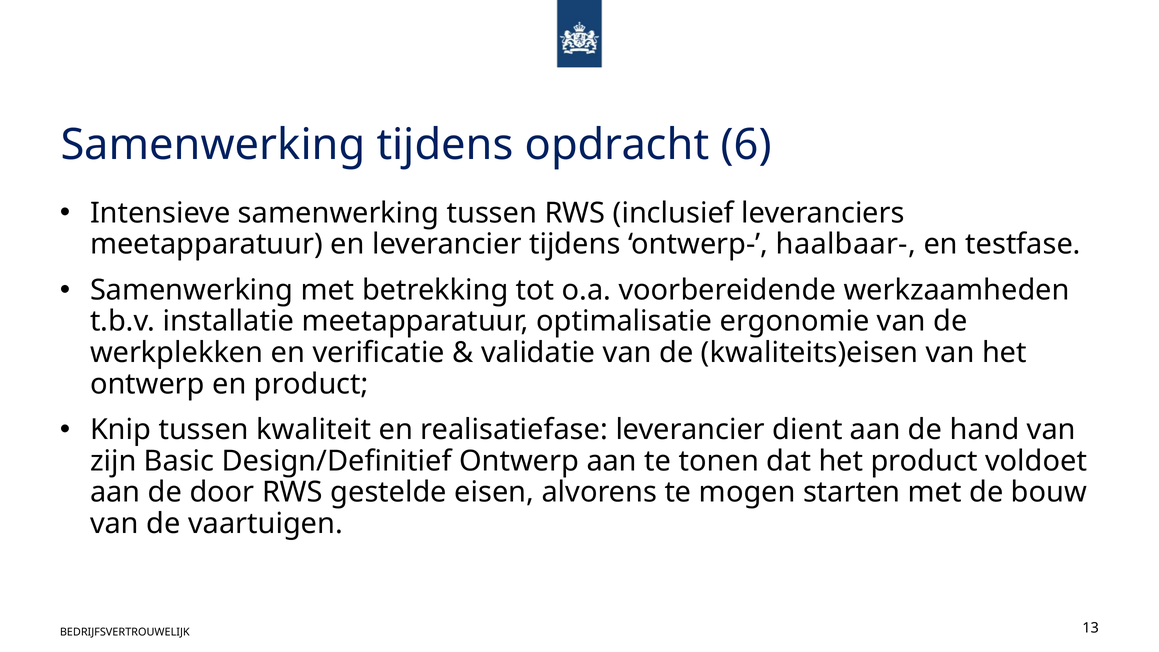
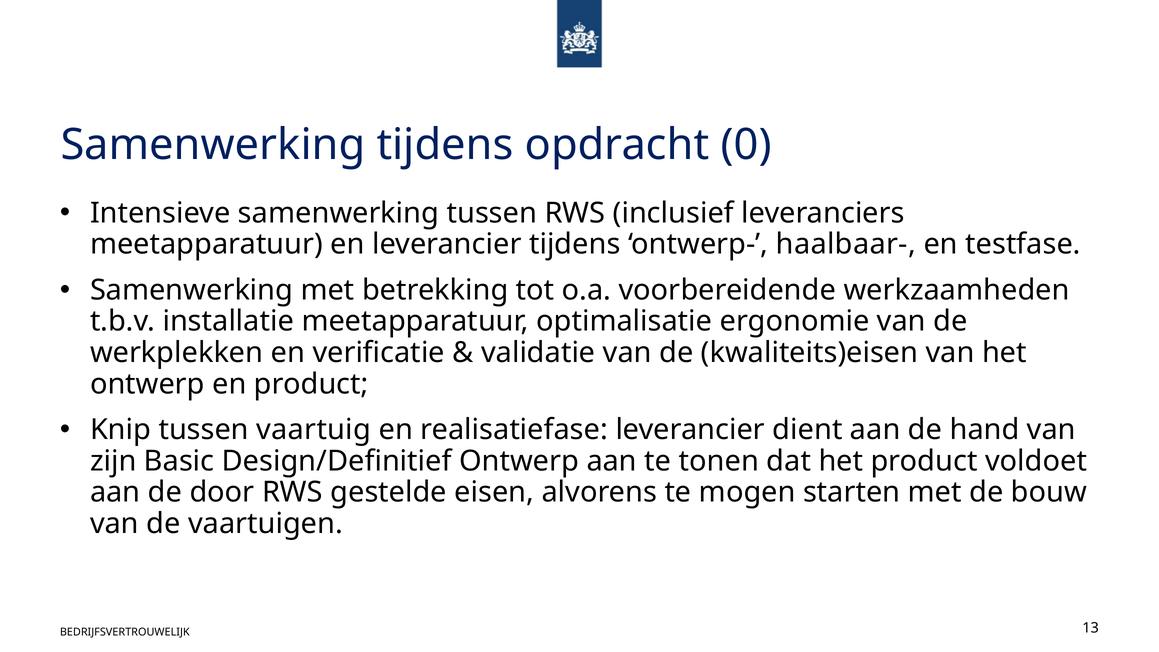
6: 6 -> 0
kwaliteit: kwaliteit -> vaartuig
